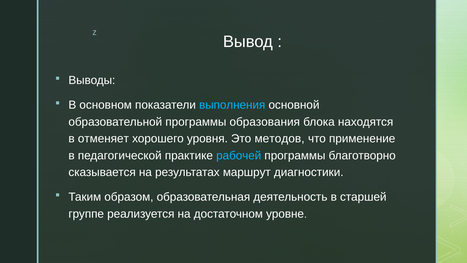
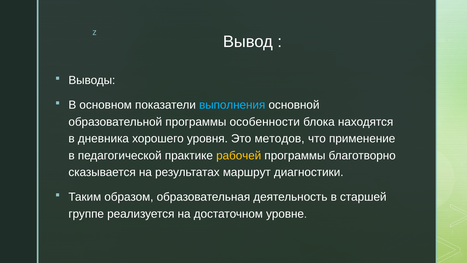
образования: образования -> особенности
отменяет: отменяет -> дневника
рабочей colour: light blue -> yellow
